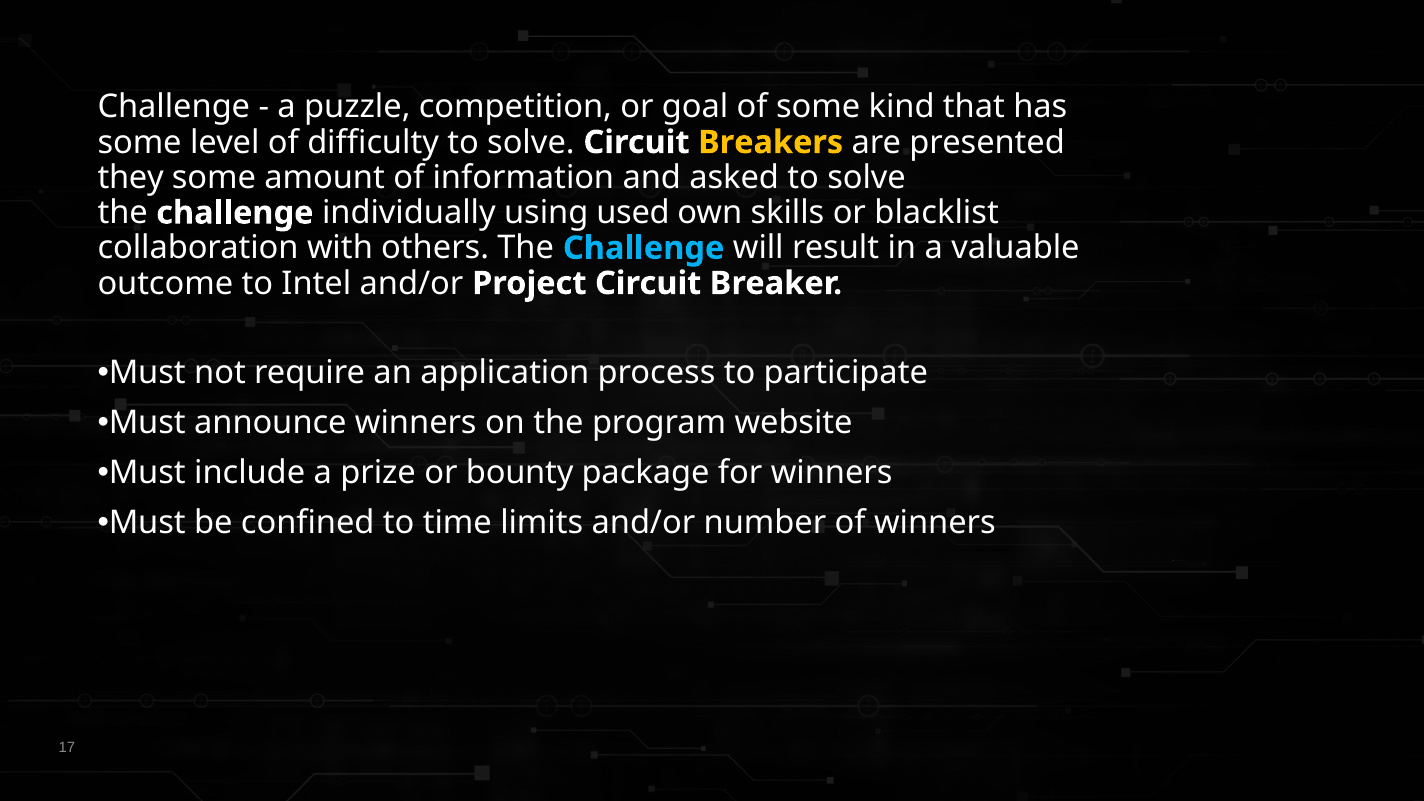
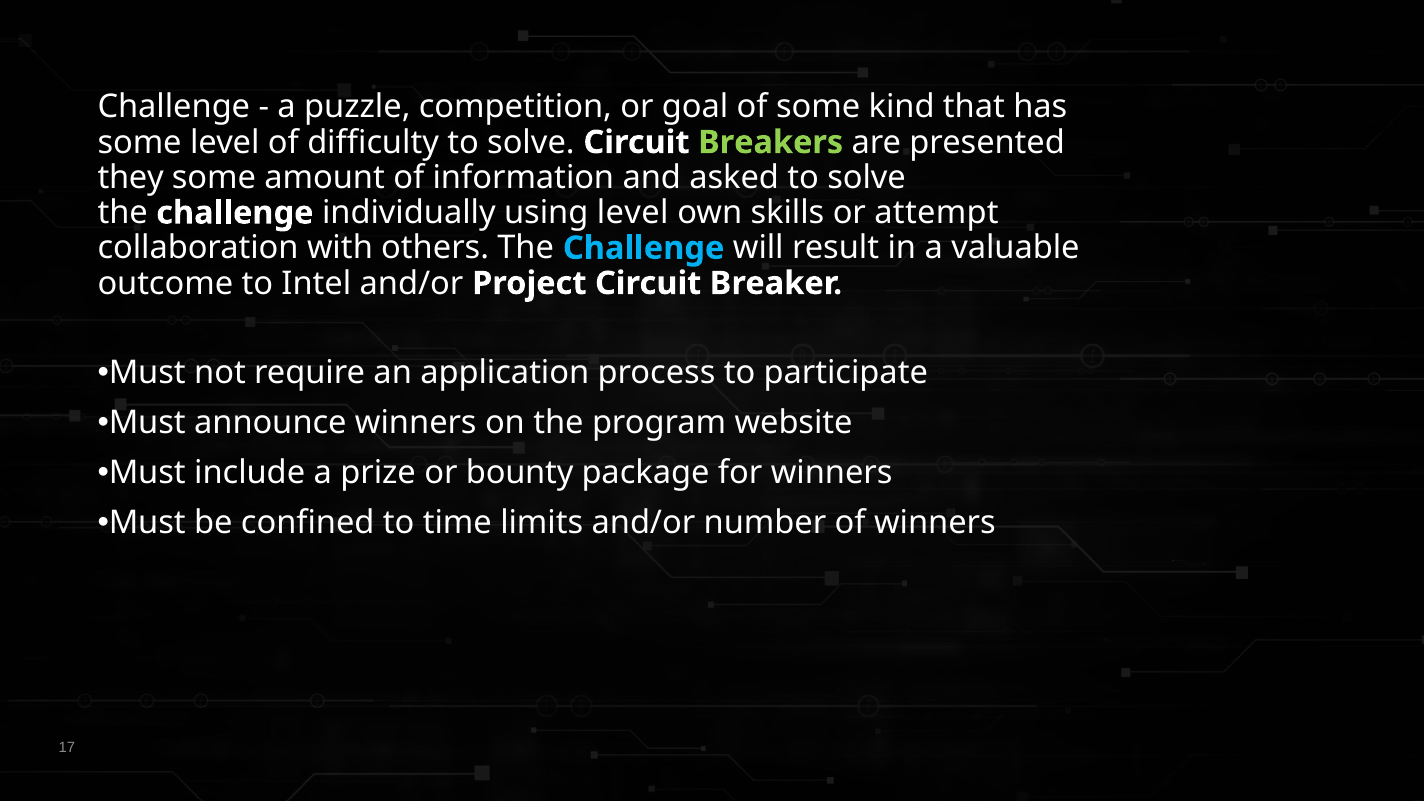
Breakers colour: yellow -> light green
using used: used -> level
blacklist: blacklist -> attempt
